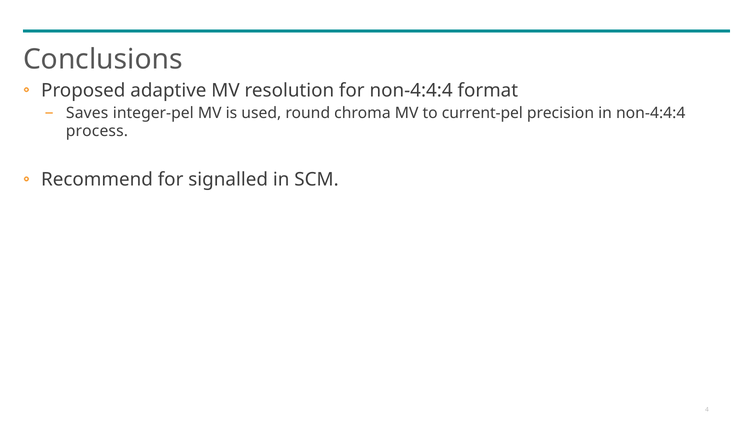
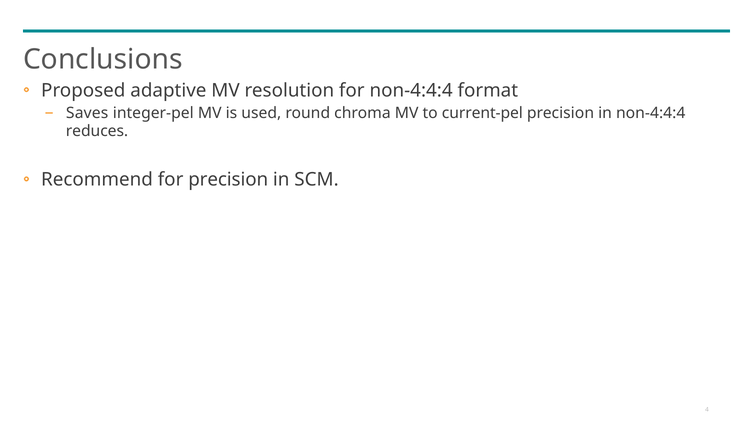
process: process -> reduces
for signalled: signalled -> precision
